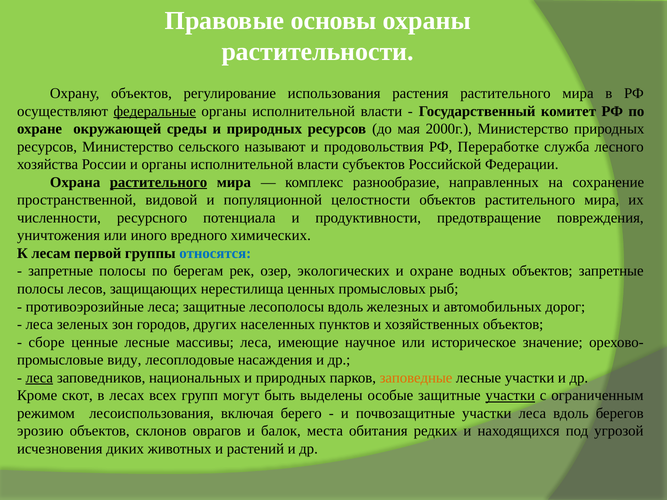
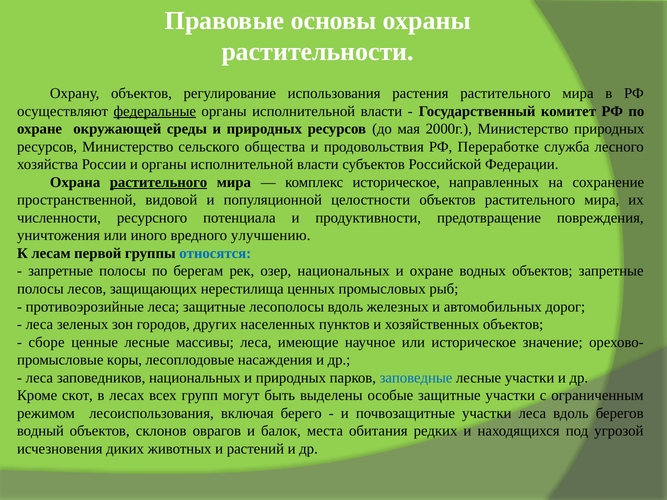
называют: называют -> общества
комплекс разнообразие: разнообразие -> историческое
химических: химических -> улучшению
озер экологических: экологических -> национальных
виду: виду -> коры
леса at (39, 378) underline: present -> none
заповедные colour: orange -> blue
участки at (510, 396) underline: present -> none
эрозию: эрозию -> водный
